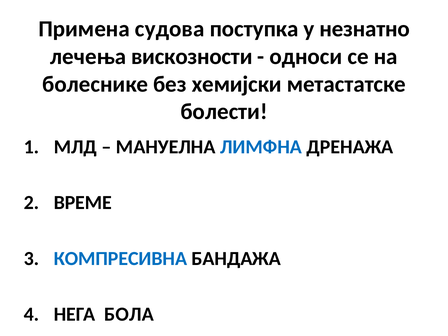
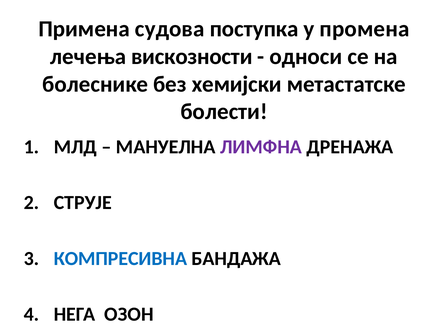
незнатно: незнатно -> промена
ЛИМФНА colour: blue -> purple
ВРЕМЕ: ВРЕМЕ -> СТРУЈЕ
БОЛА: БОЛА -> ОЗОН
